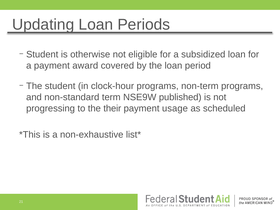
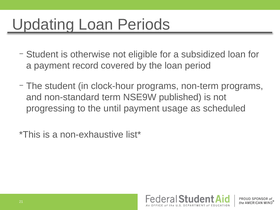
award: award -> record
their: their -> until
